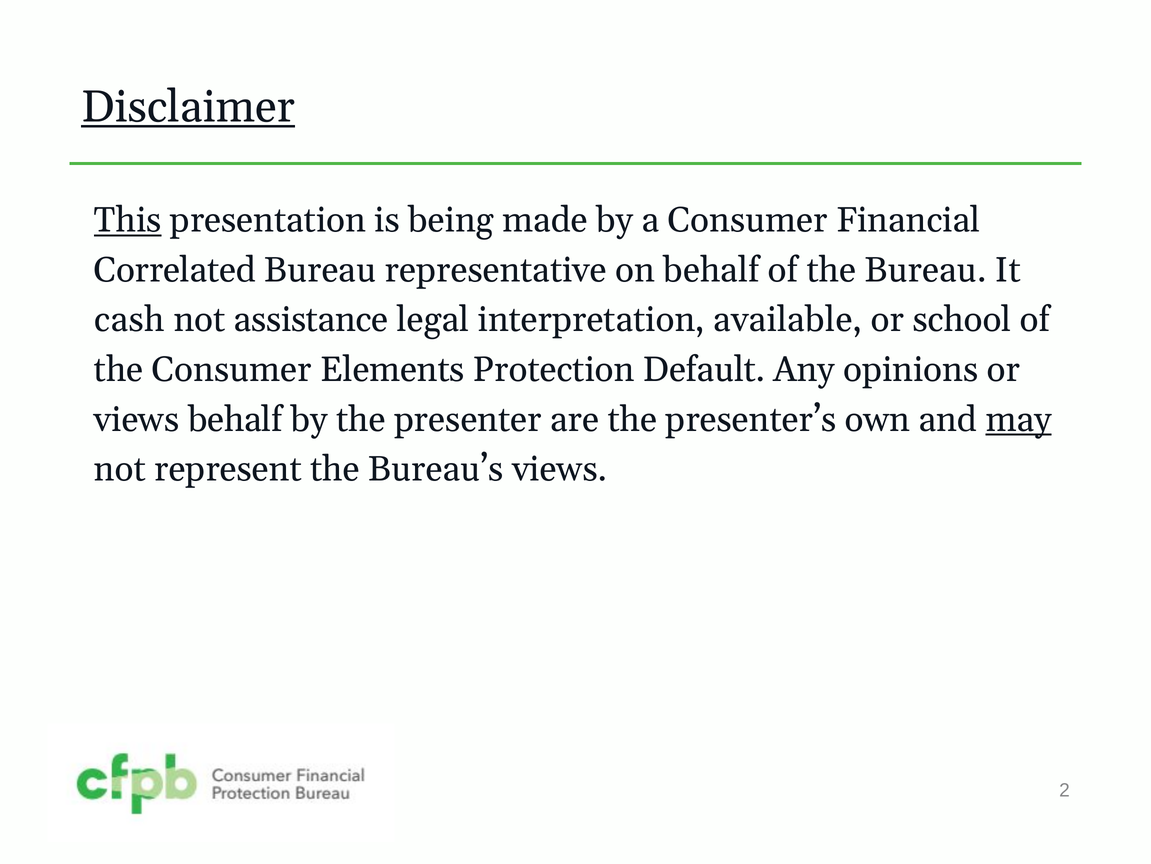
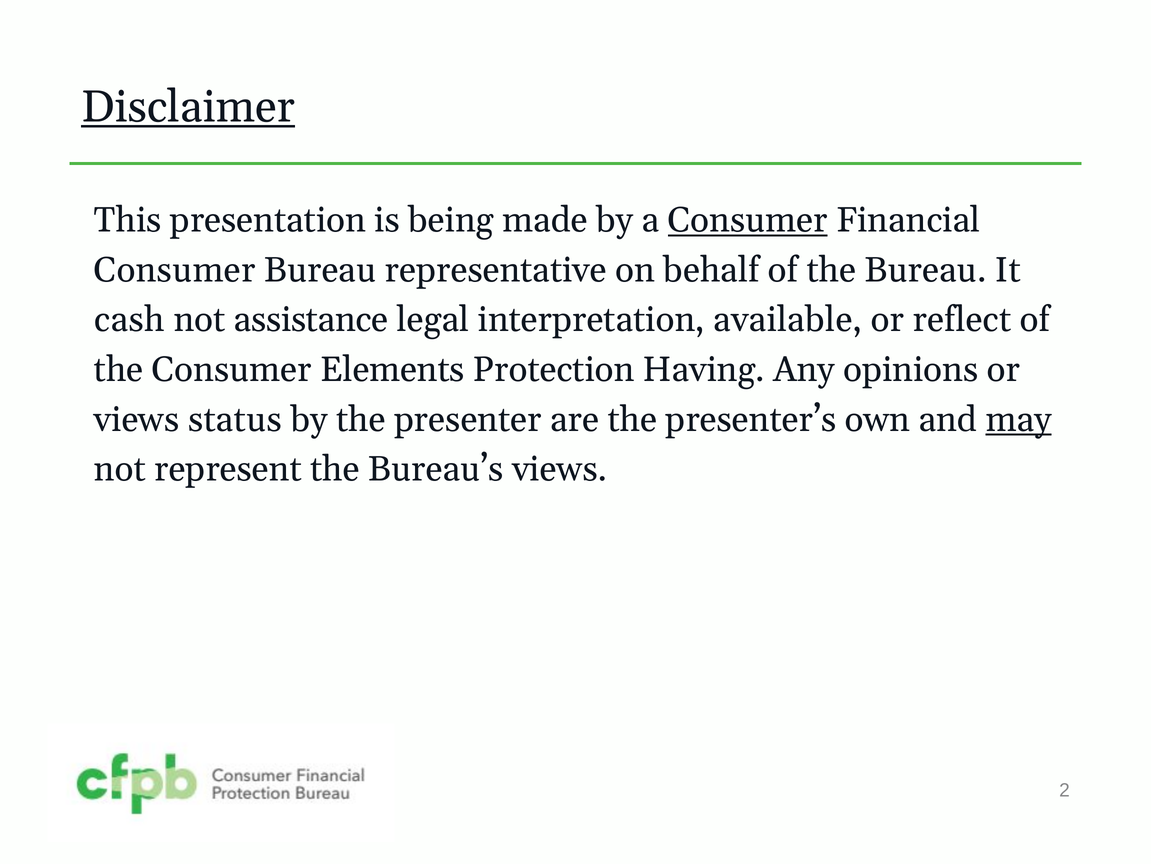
This underline: present -> none
Consumer at (748, 220) underline: none -> present
Correlated at (175, 270): Correlated -> Consumer
school: school -> reflect
Default: Default -> Having
views behalf: behalf -> status
